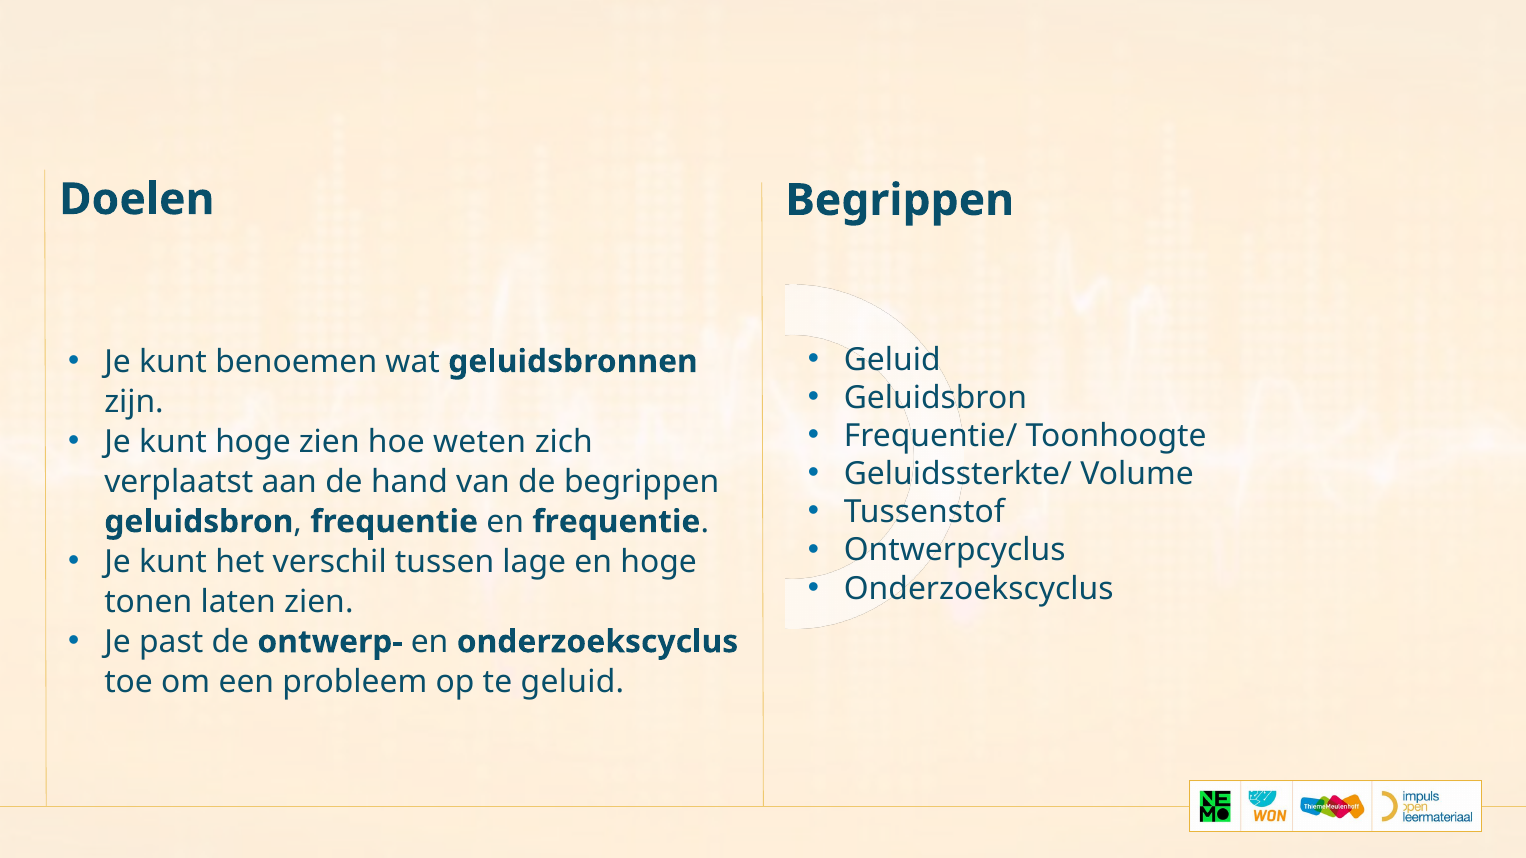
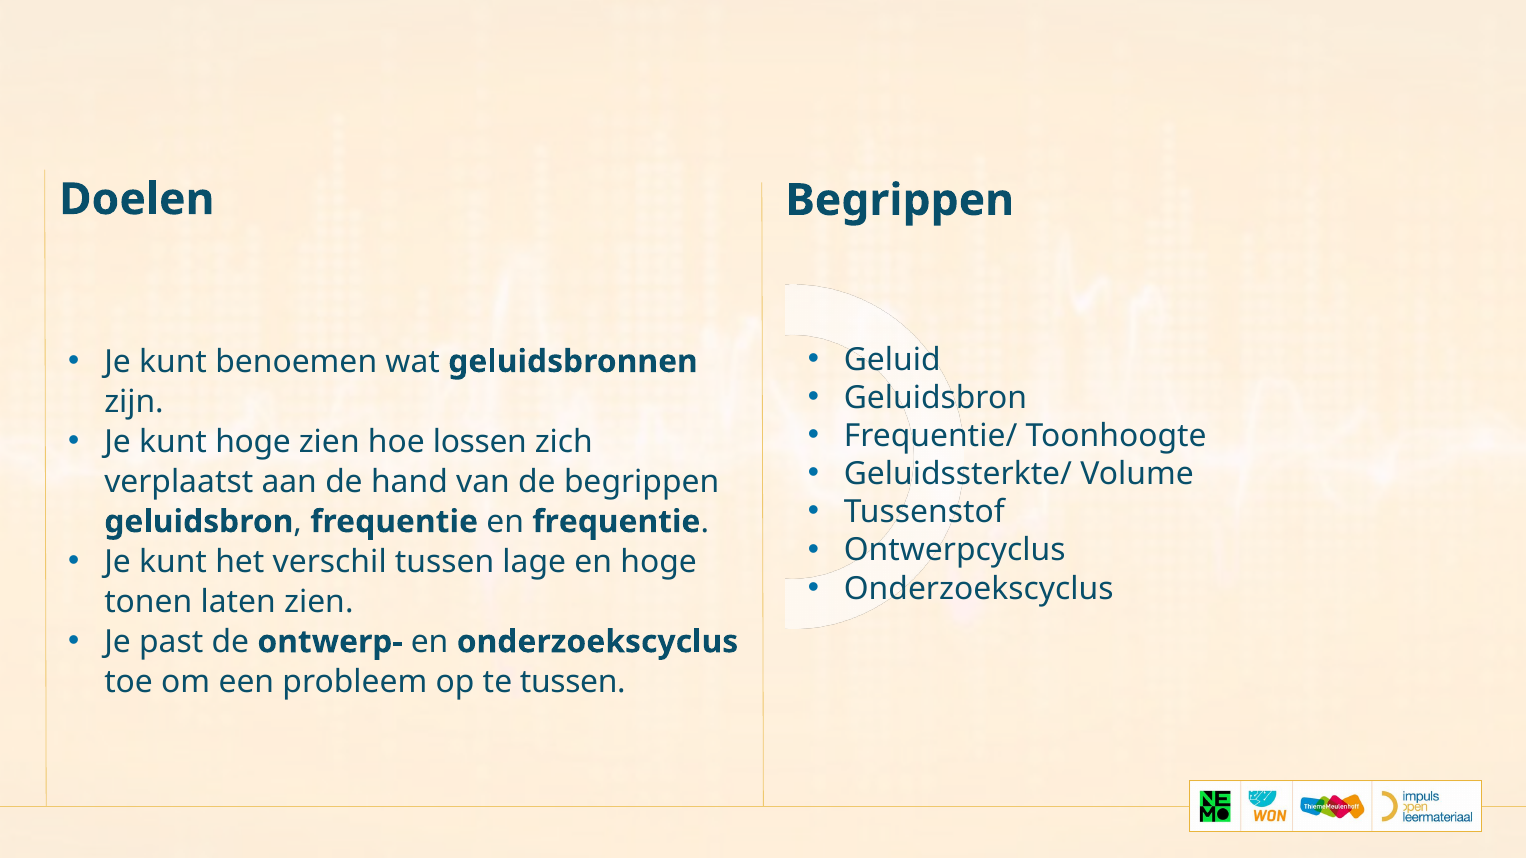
weten: weten -> lossen
te geluid: geluid -> tussen
